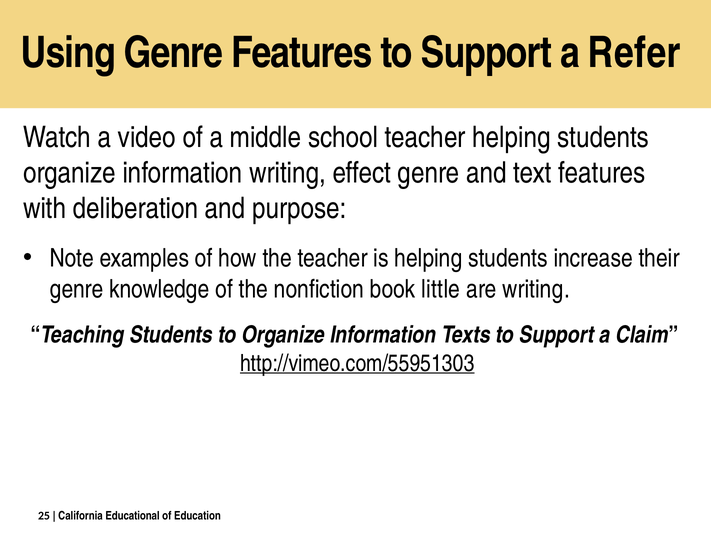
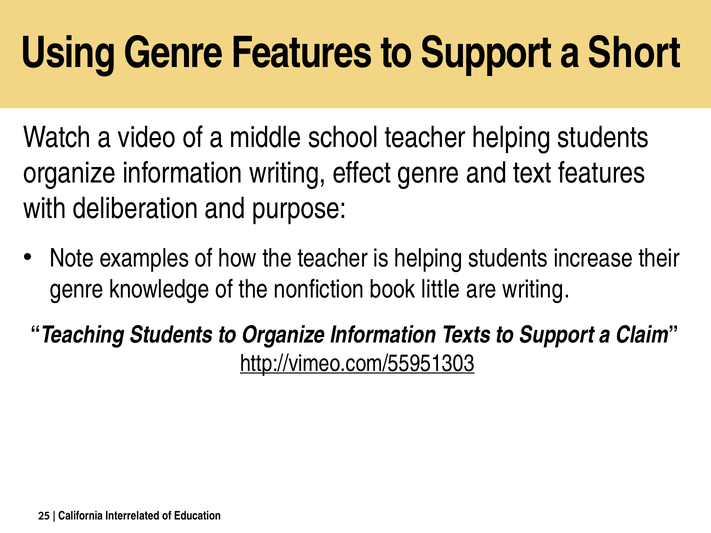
Refer: Refer -> Short
Educational: Educational -> Interrelated
